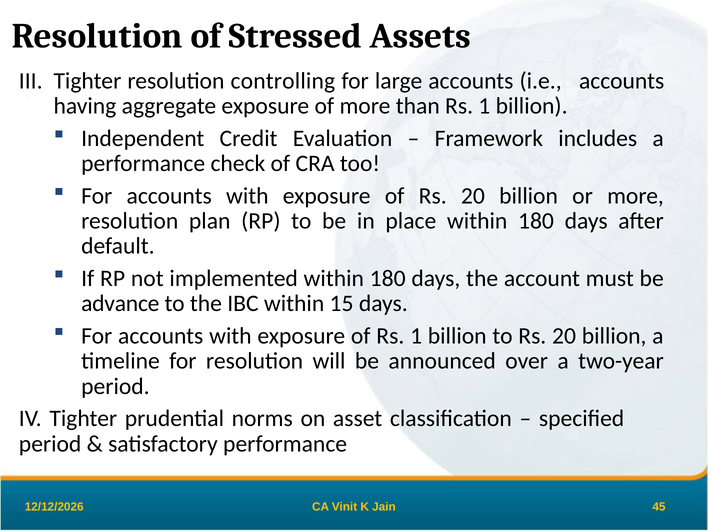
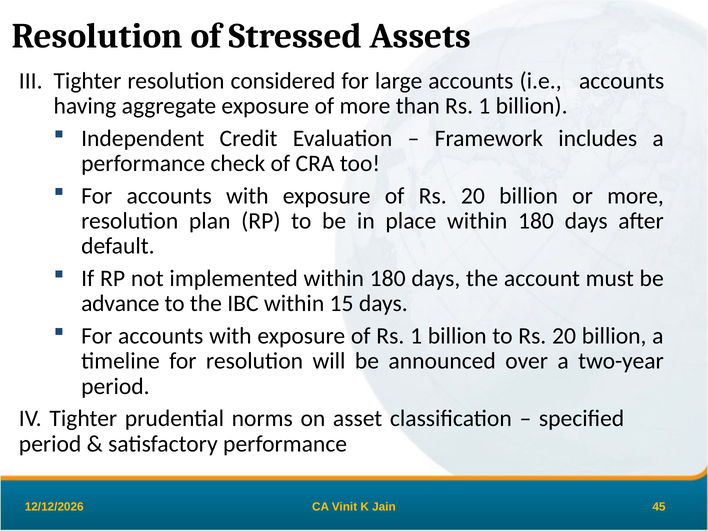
controlling: controlling -> considered
